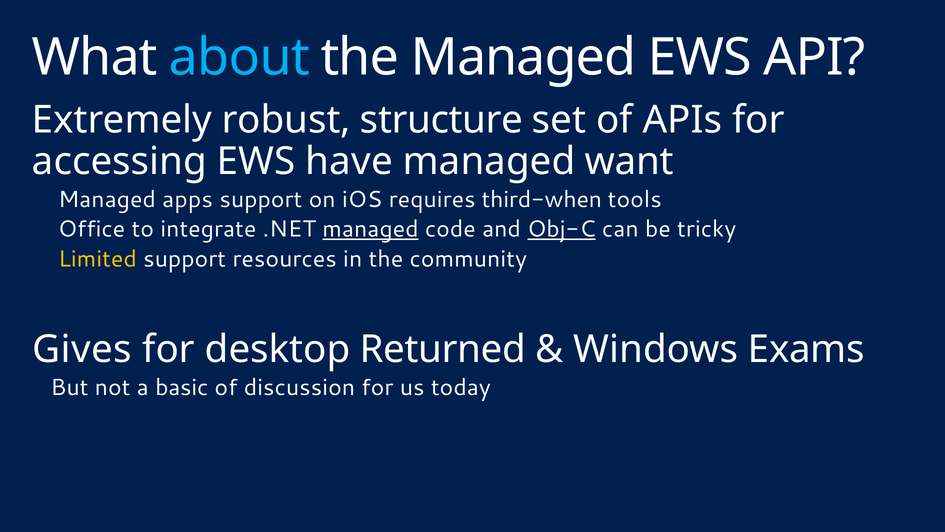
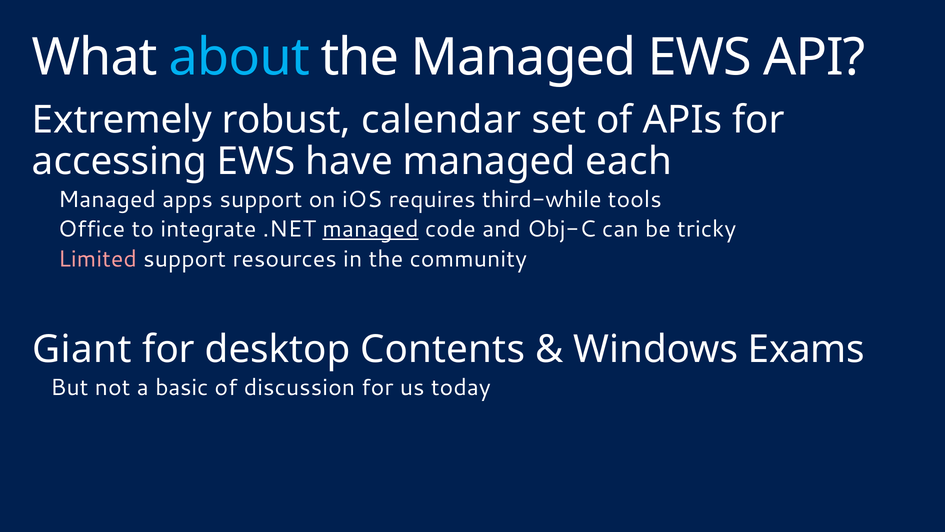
structure: structure -> calendar
want: want -> each
third-when: third-when -> third-while
Obj-C underline: present -> none
Limited colour: yellow -> pink
Gives: Gives -> Giant
Returned: Returned -> Contents
